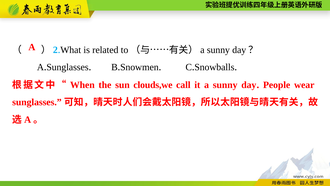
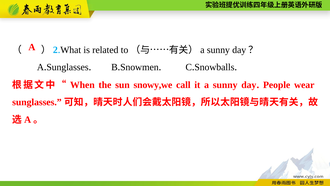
clouds,we: clouds,we -> snowy,we
